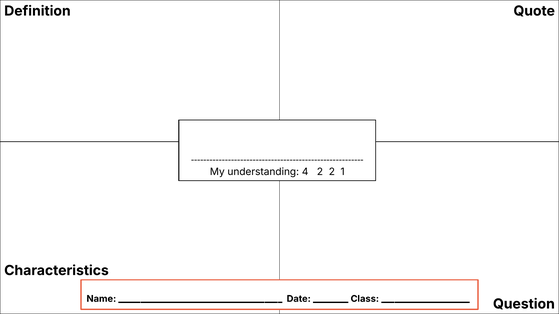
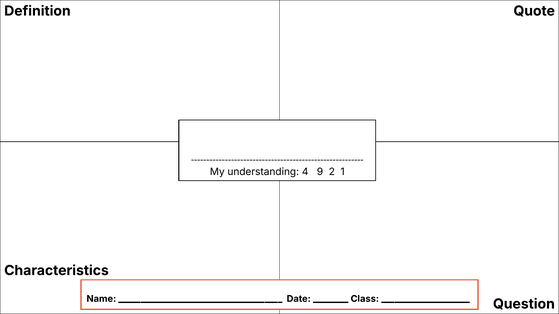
4 2: 2 -> 9
